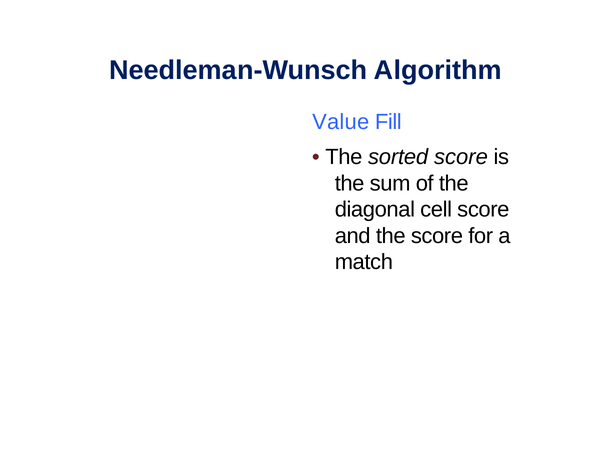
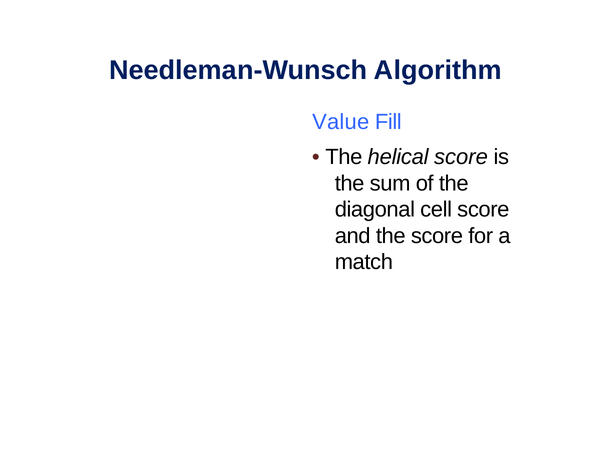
sorted: sorted -> helical
